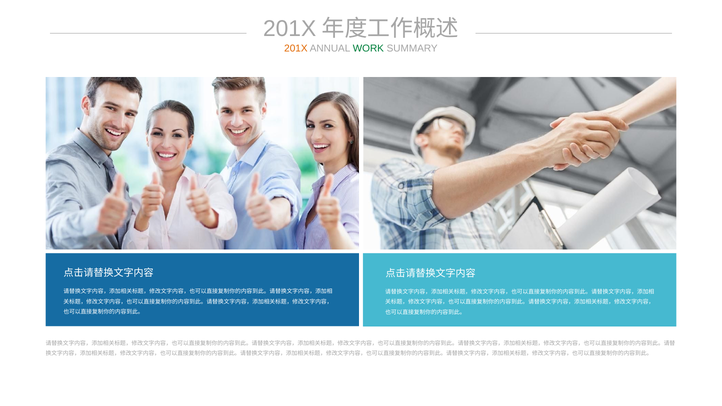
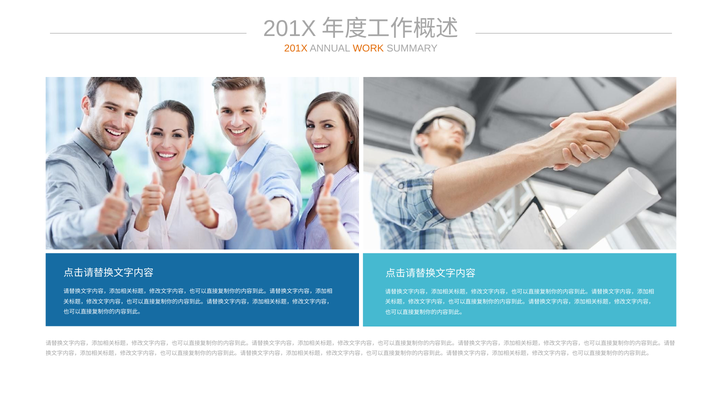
WORK colour: green -> orange
